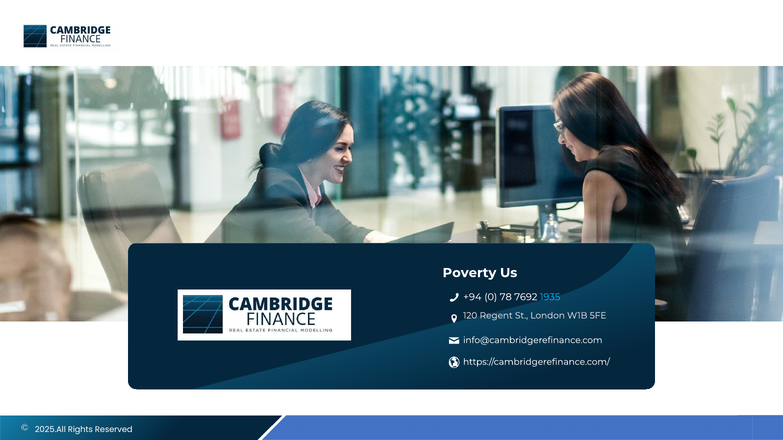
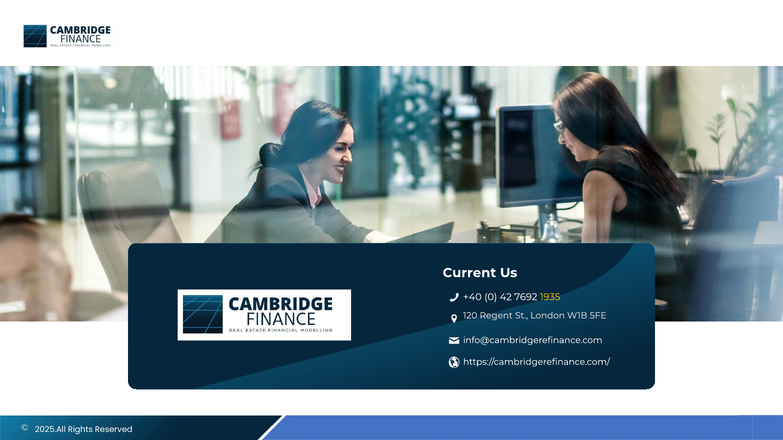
Poverty: Poverty -> Current
+94: +94 -> +40
78: 78 -> 42
1935 colour: light blue -> yellow
